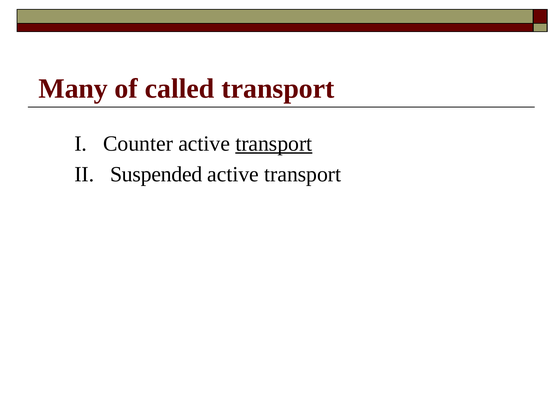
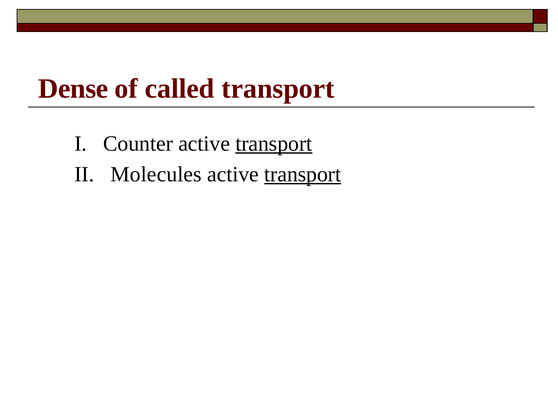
Many: Many -> Dense
Suspended: Suspended -> Molecules
transport at (303, 174) underline: none -> present
